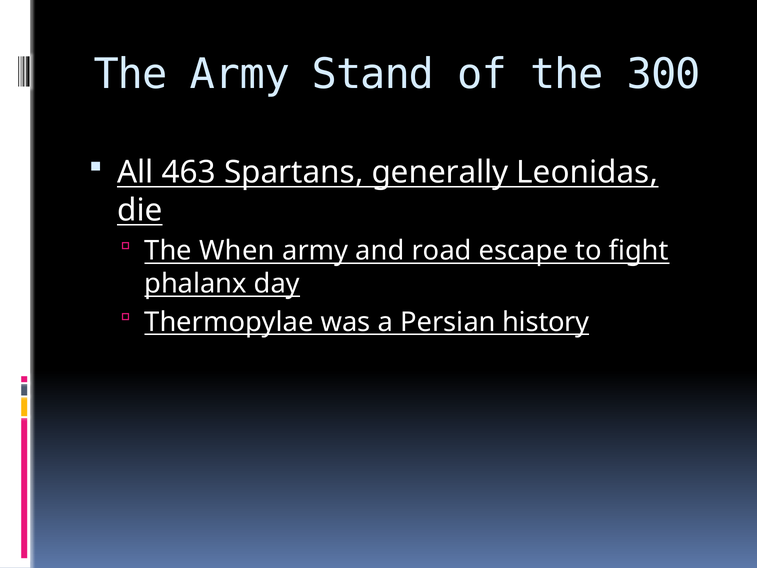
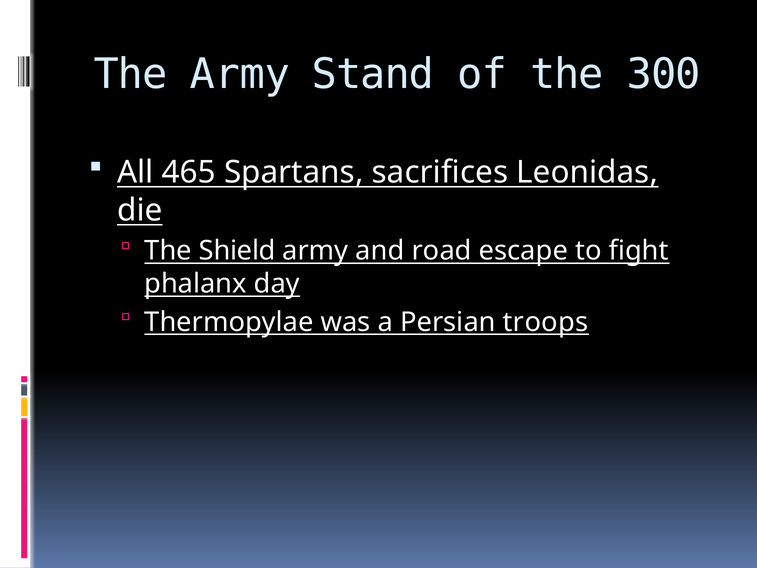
463: 463 -> 465
generally: generally -> sacrifices
When: When -> Shield
history: history -> troops
